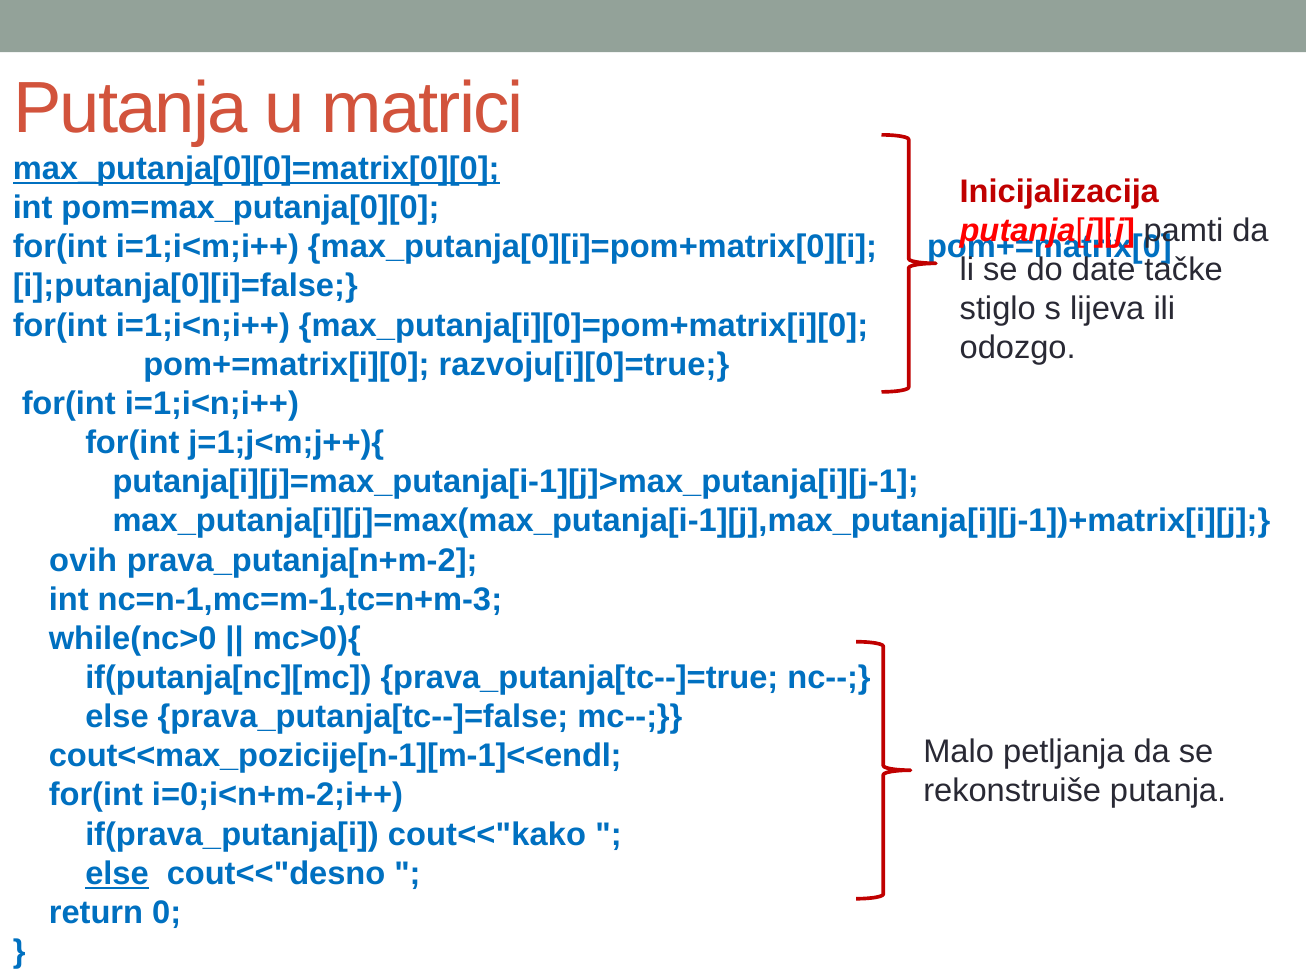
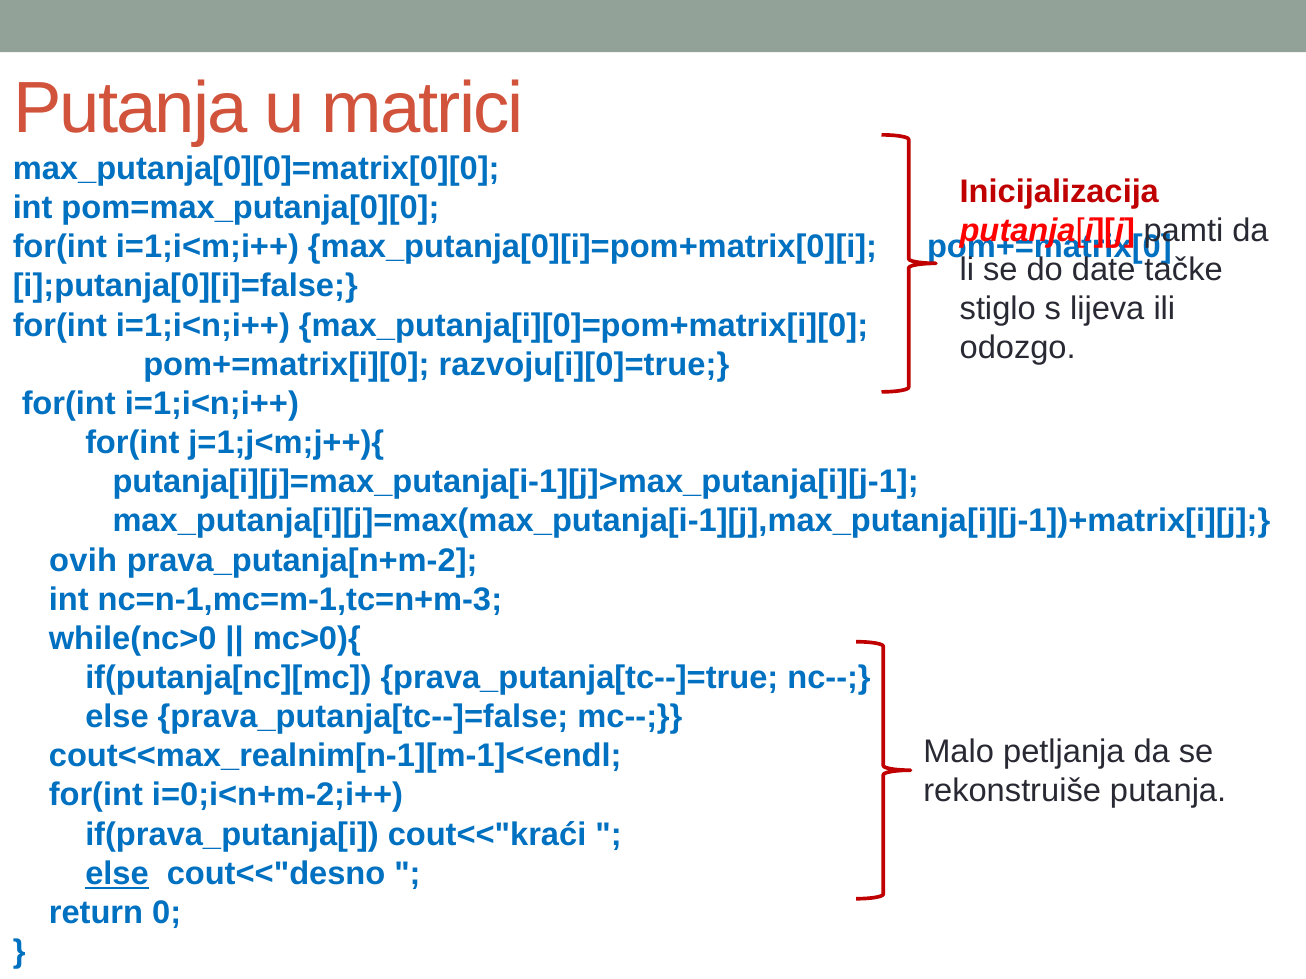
max_putanja[0][0]=matrix[0][0 underline: present -> none
cout<<max_pozicije[n-1][m-1]<<endl: cout<<max_pozicije[n-1][m-1]<<endl -> cout<<max_realnim[n-1][m-1]<<endl
cout<<"kako: cout<<"kako -> cout<<"kraći
